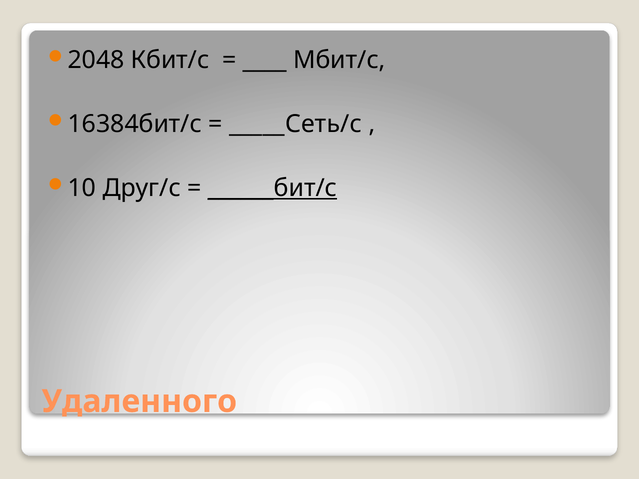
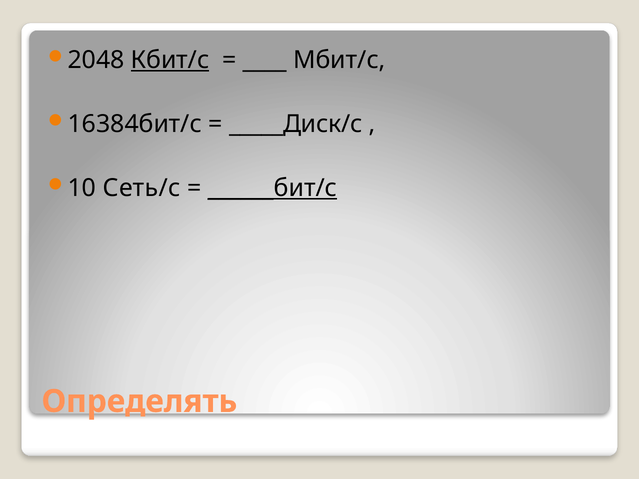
Кбит/с underline: none -> present
_____Сеть/с: _____Сеть/с -> _____Диск/с
Друг/с: Друг/с -> Сеть/с
Удаленного: Удаленного -> Определять
